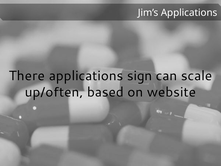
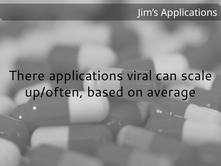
sign: sign -> viral
website: website -> average
